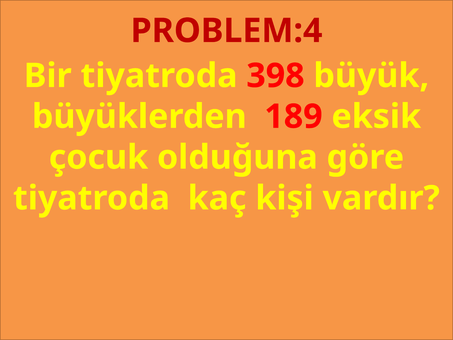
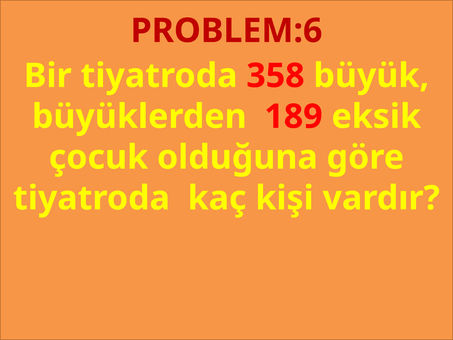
PROBLEM:4: PROBLEM:4 -> PROBLEM:6
398: 398 -> 358
